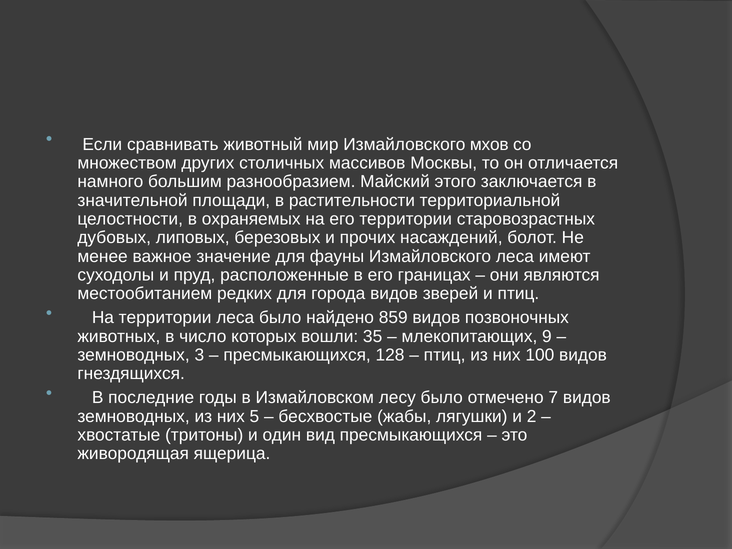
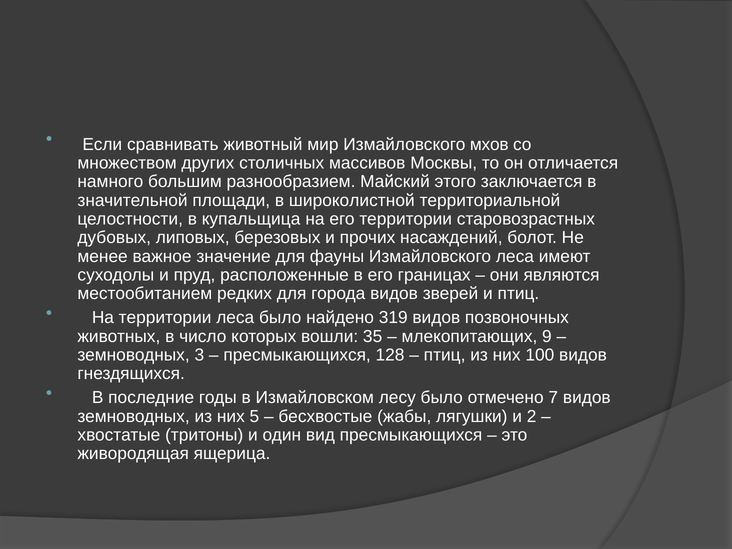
растительности: растительности -> широколистной
охраняемых: охраняемых -> купальщица
859: 859 -> 319
